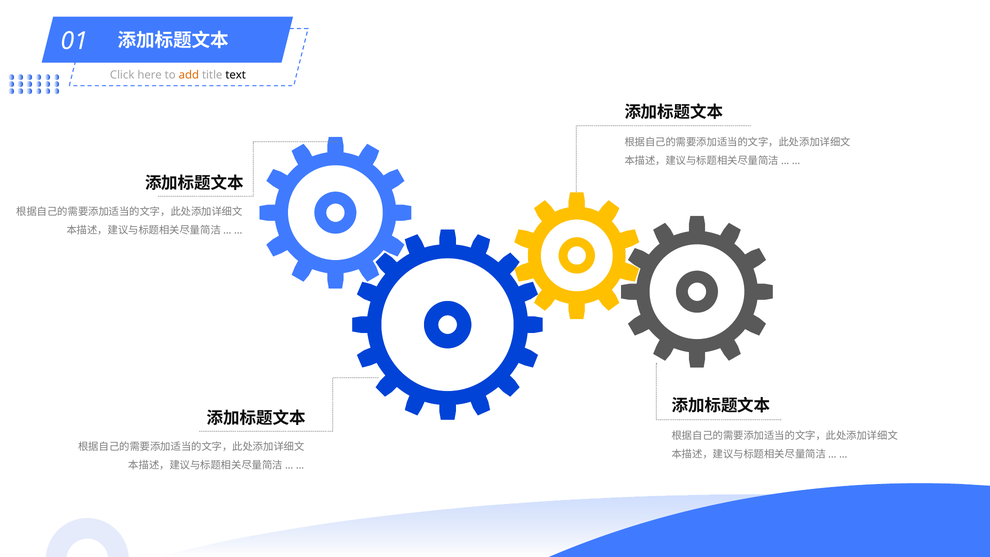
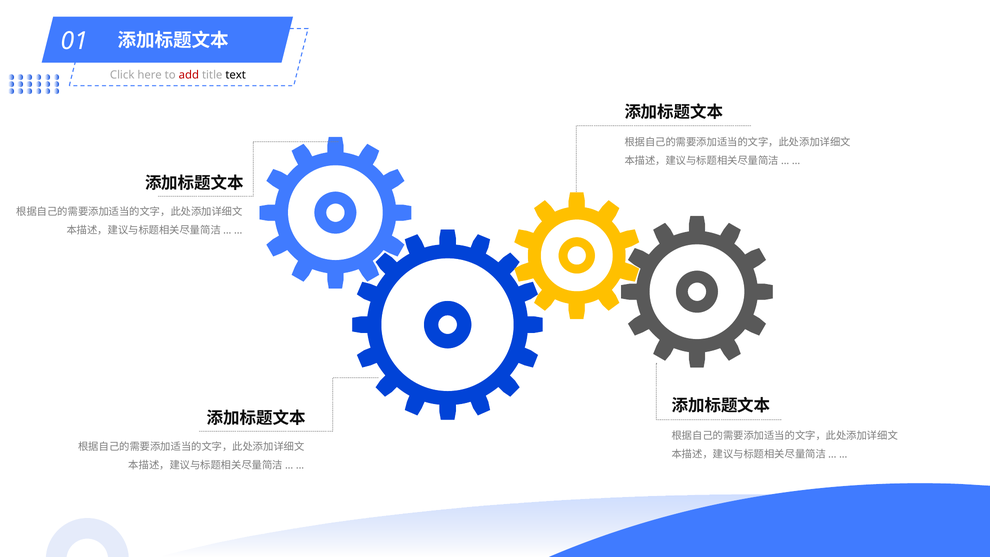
add colour: orange -> red
